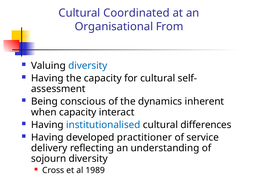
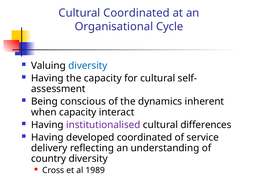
From: From -> Cycle
institutionalised colour: blue -> purple
developed practitioner: practitioner -> coordinated
sojourn: sojourn -> country
